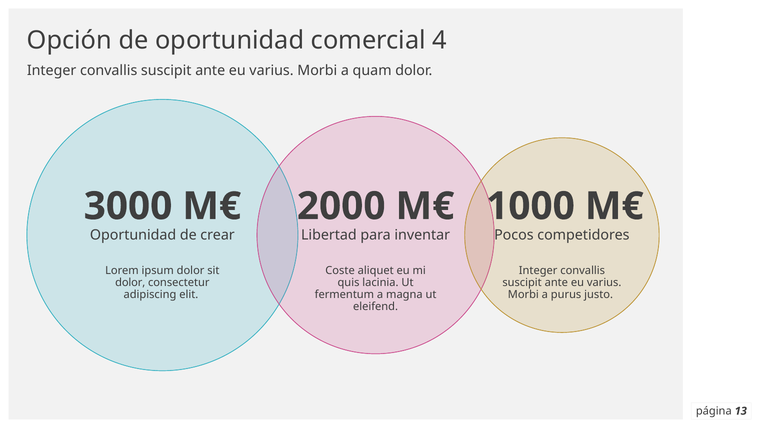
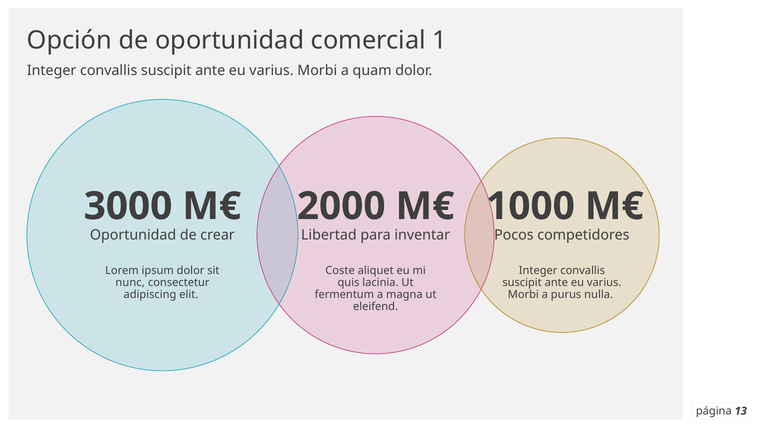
4: 4 -> 1
dolor at (130, 282): dolor -> nunc
justo: justo -> nulla
